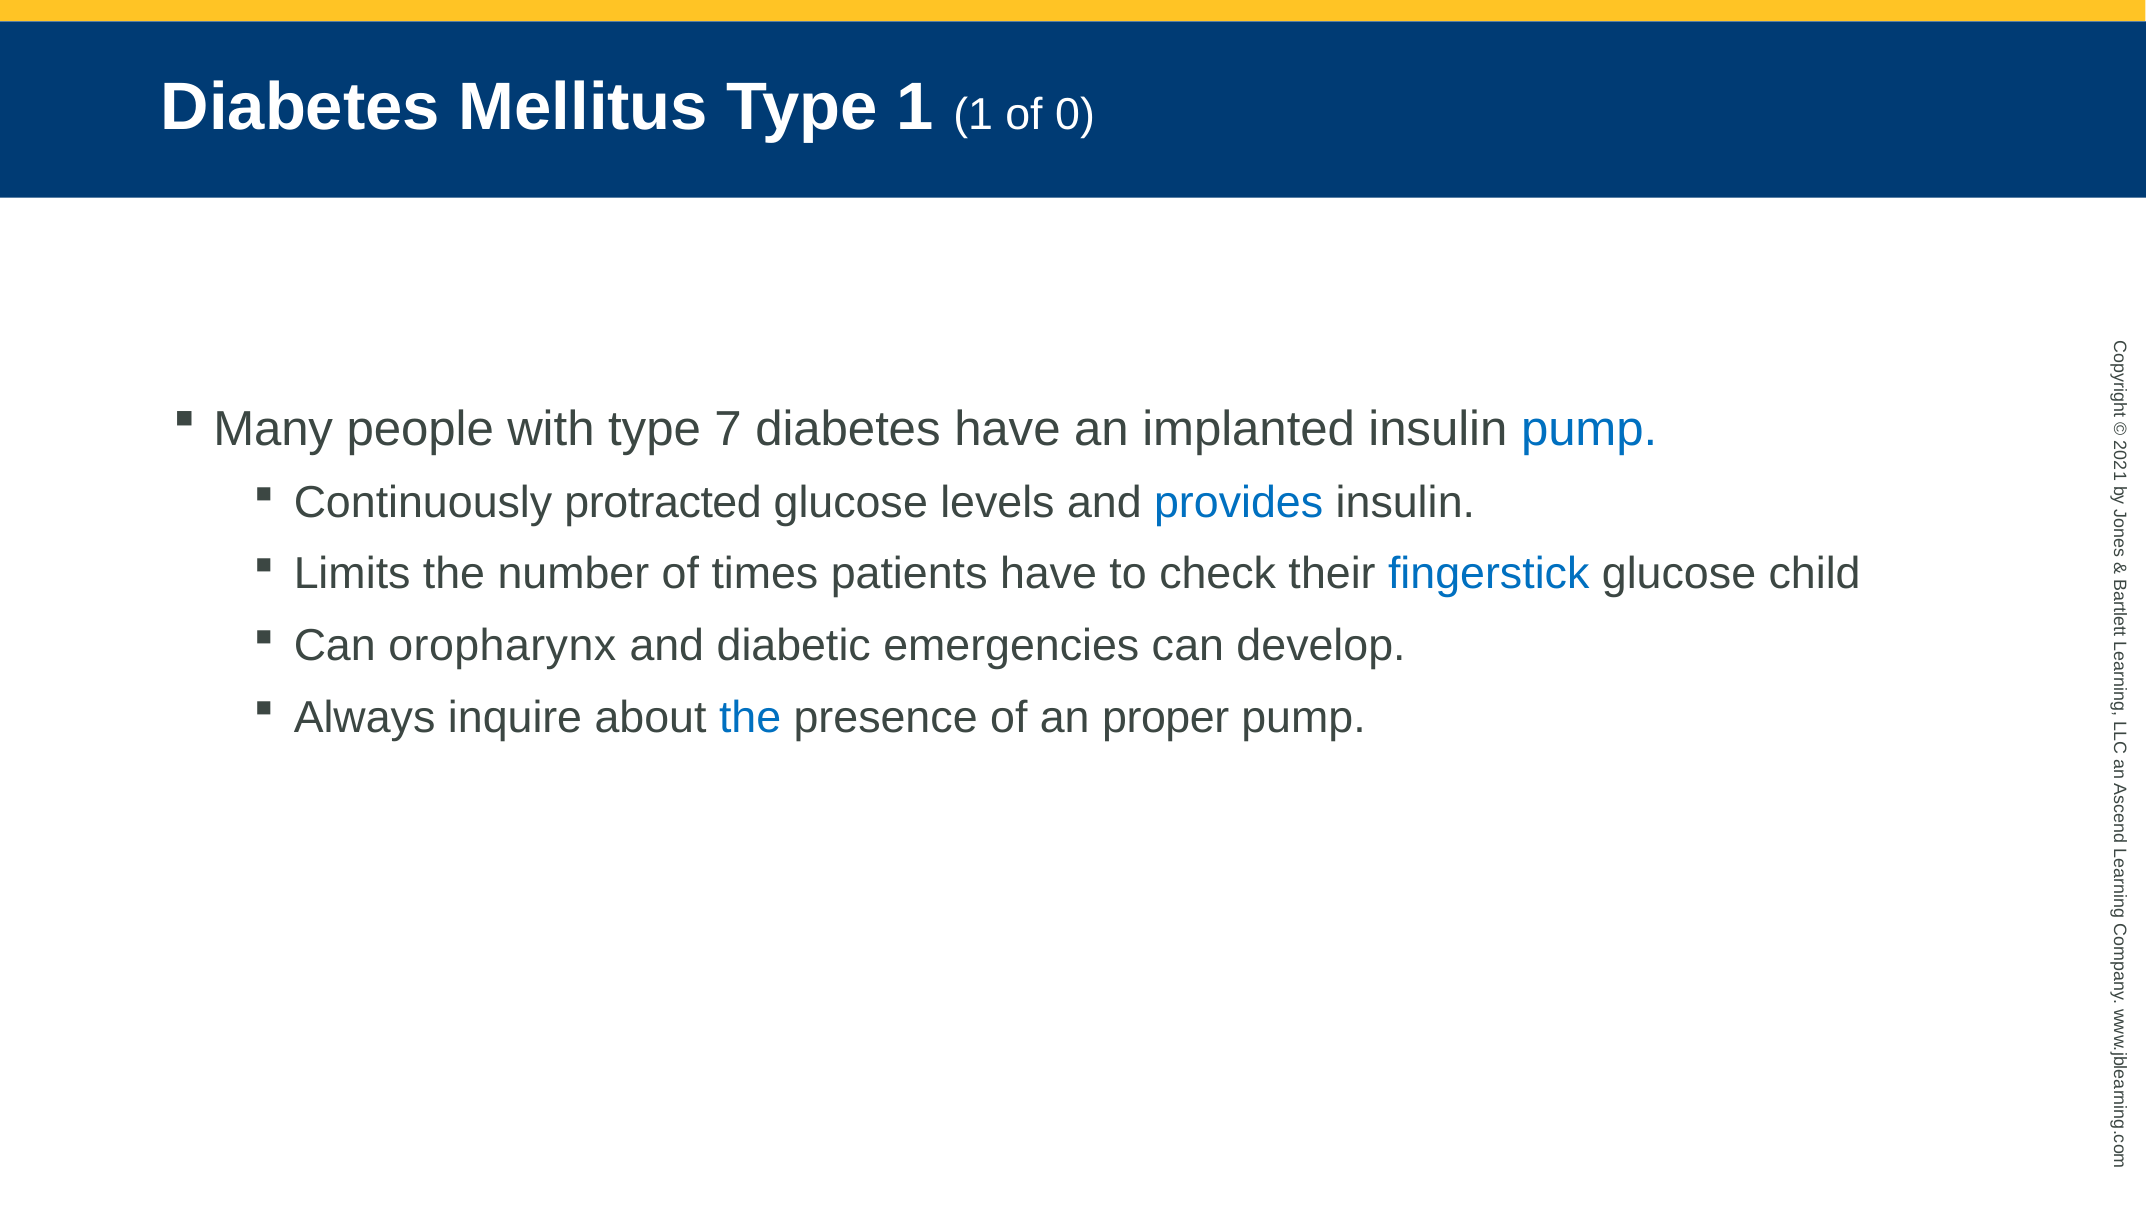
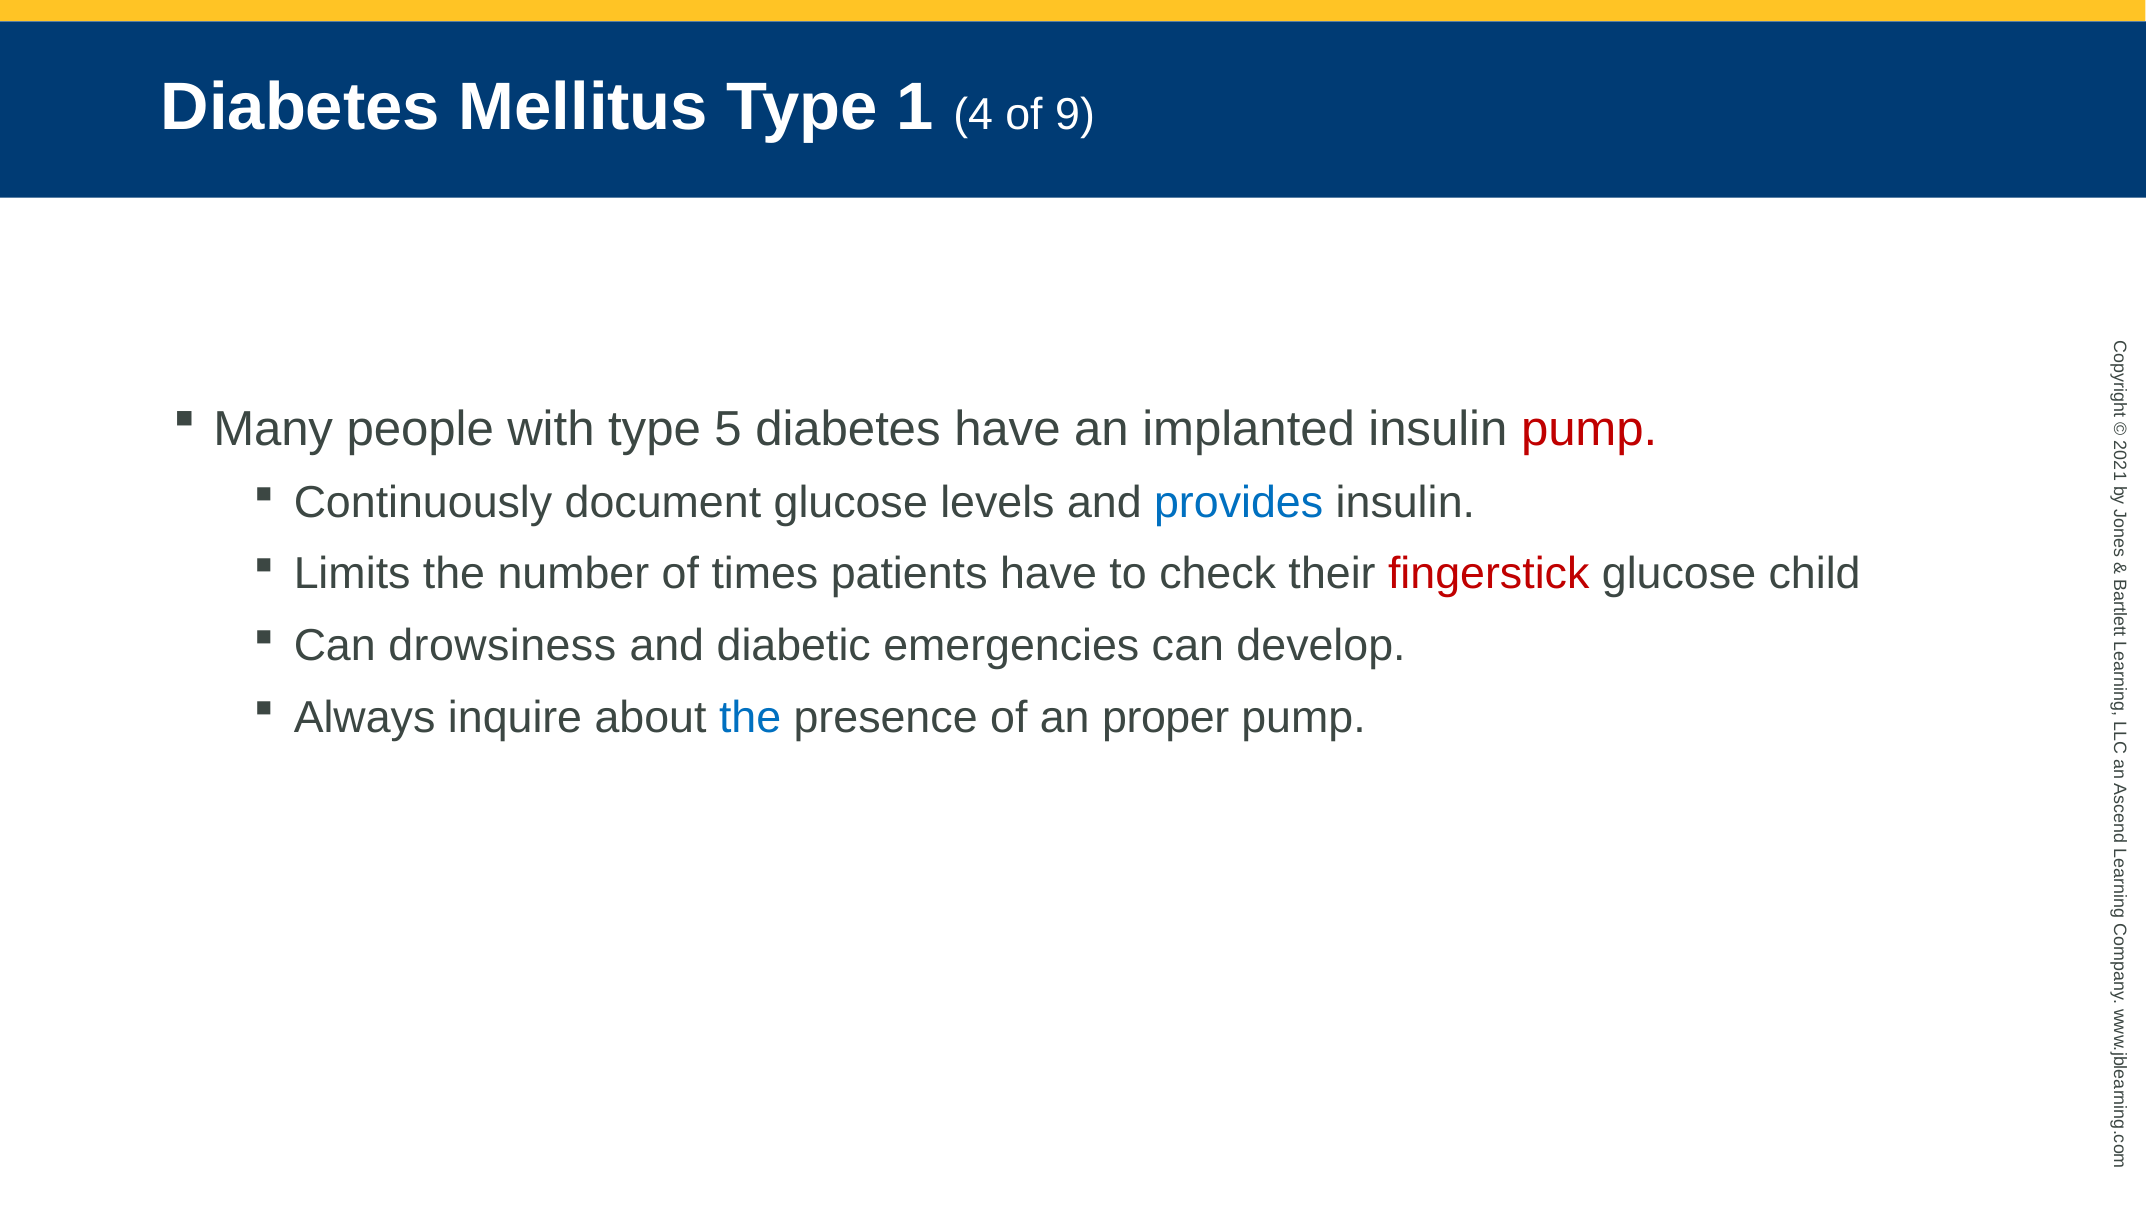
1 1: 1 -> 4
of 0: 0 -> 9
7: 7 -> 5
pump at (1589, 429) colour: blue -> red
protracted: protracted -> document
fingerstick colour: blue -> red
oropharynx: oropharynx -> drowsiness
